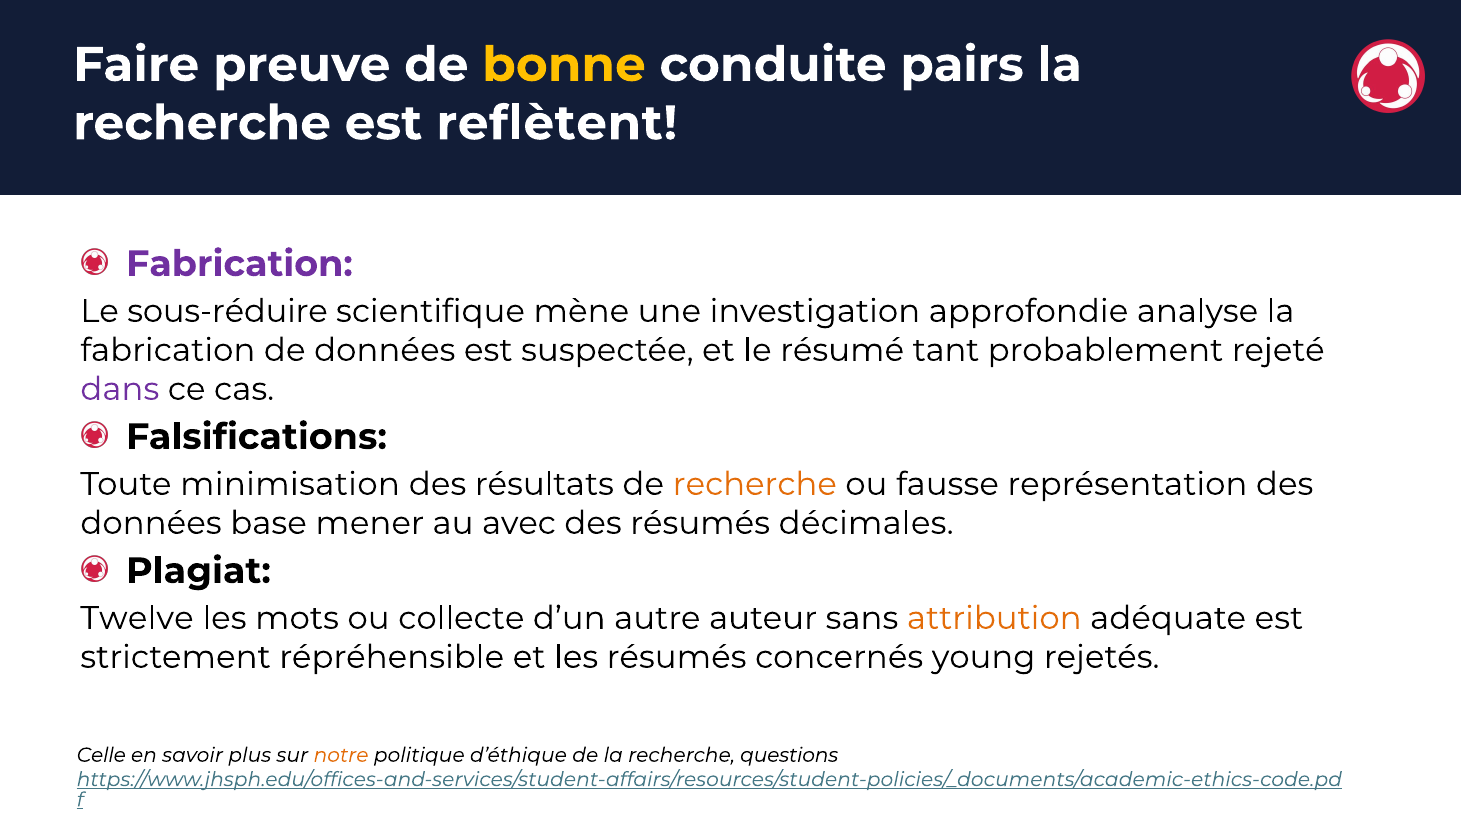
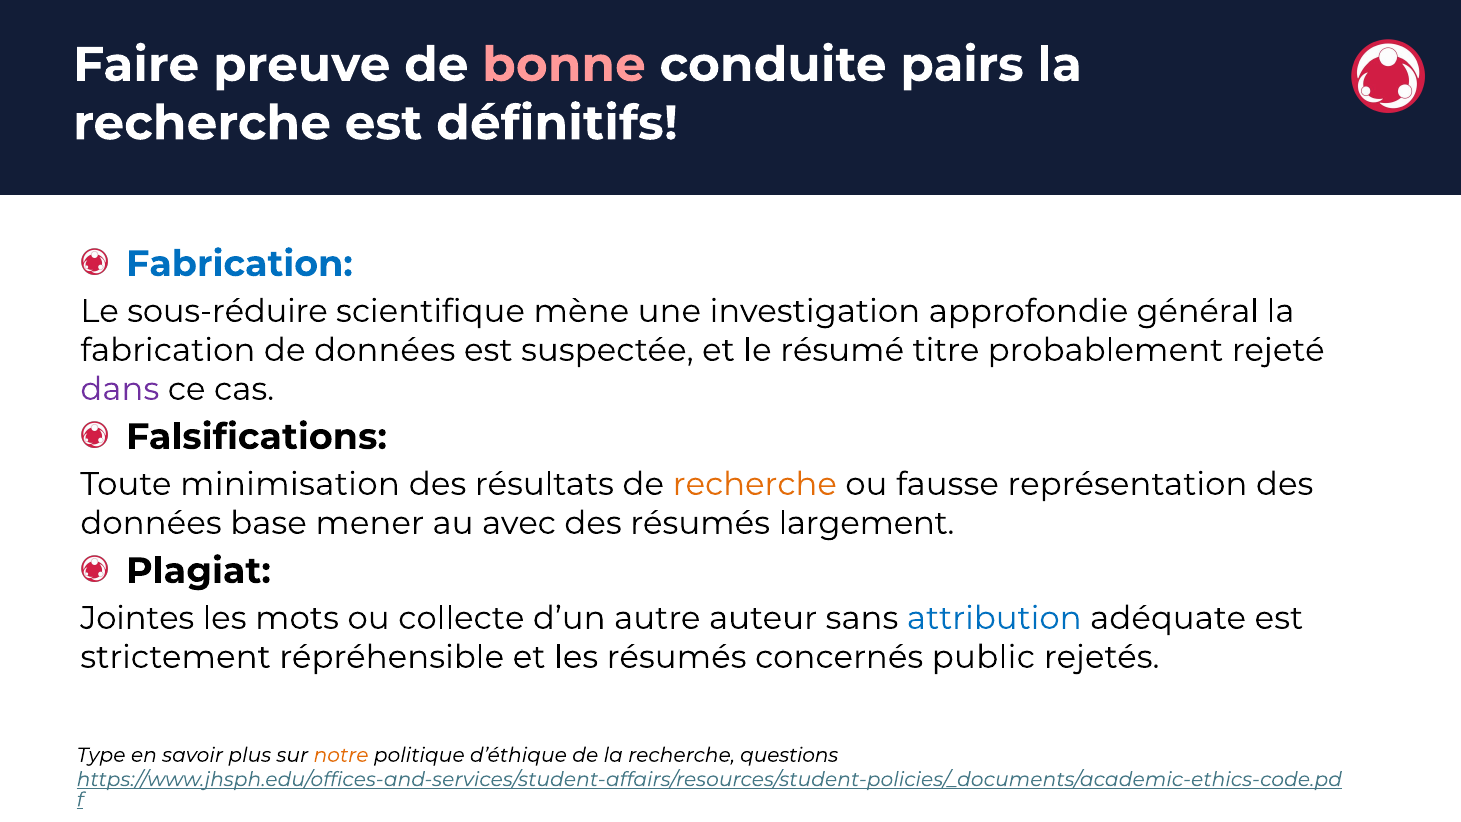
bonne colour: yellow -> pink
reflètent: reflètent -> définitifs
Fabrication at (239, 264) colour: purple -> blue
analyse: analyse -> général
tant: tant -> titre
décimales: décimales -> largement
Twelve: Twelve -> Jointes
attribution colour: orange -> blue
young: young -> public
Celle: Celle -> Type
